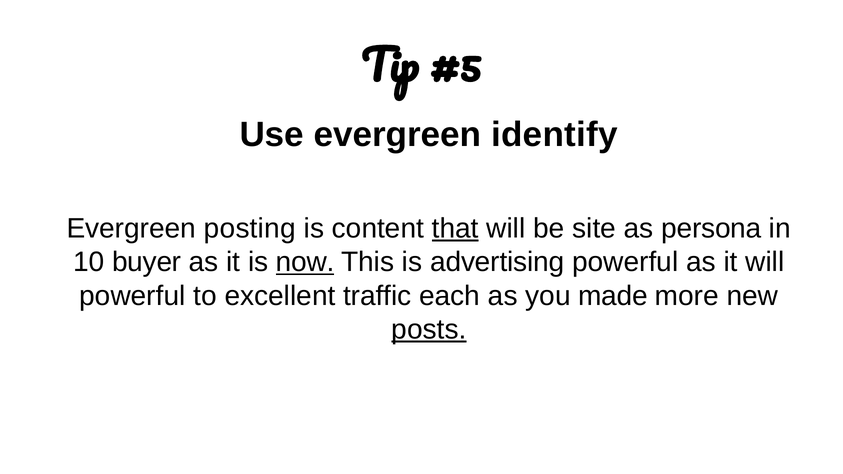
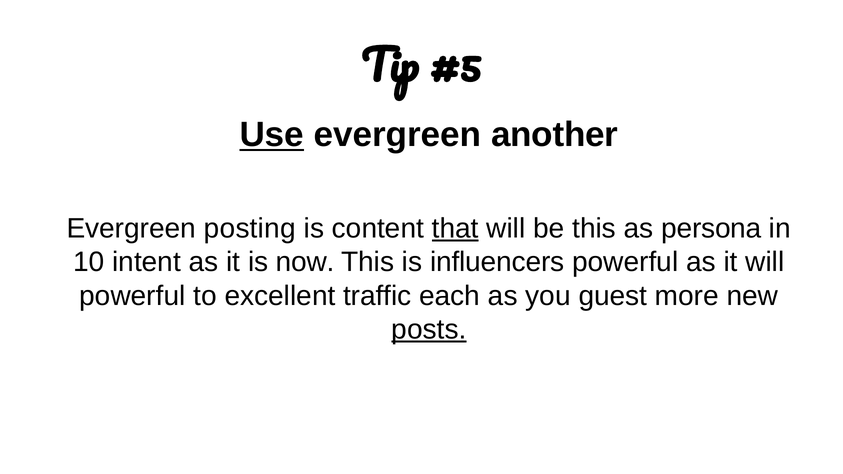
Use underline: none -> present
identify: identify -> another
be site: site -> this
buyer: buyer -> intent
now underline: present -> none
advertising: advertising -> influencers
made: made -> guest
